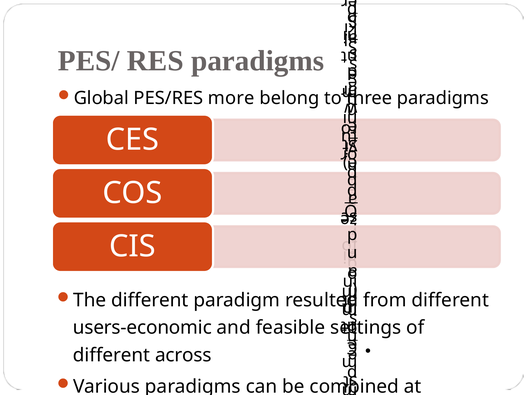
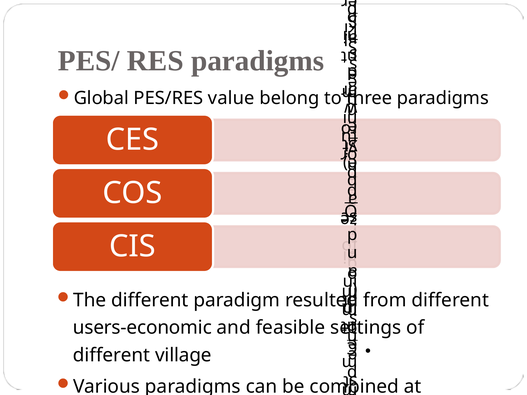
PES/RES more: more -> value
across: across -> village
